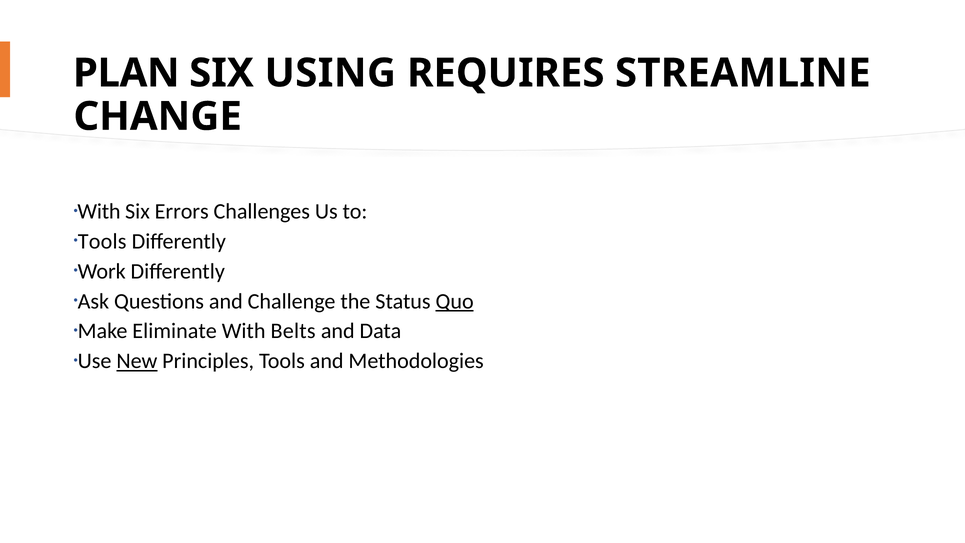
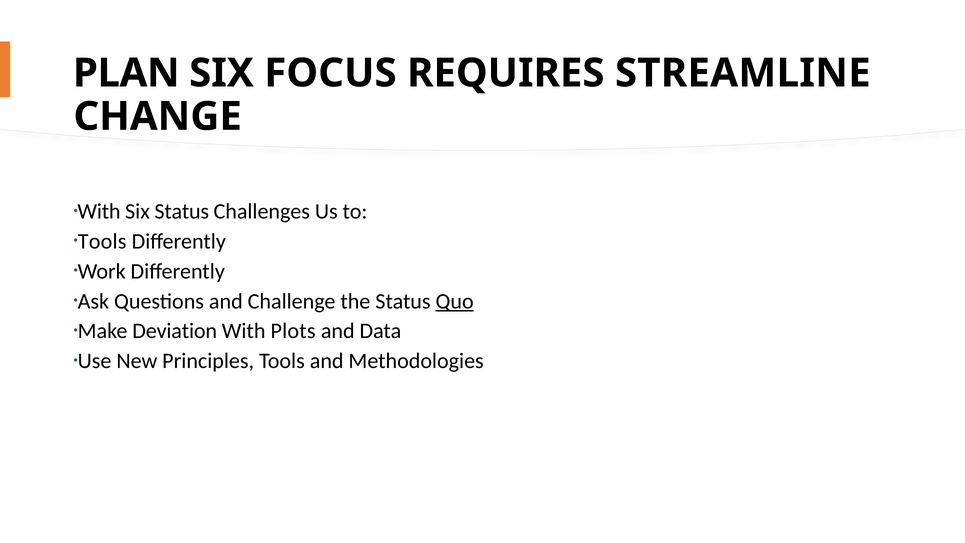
USING: USING -> FOCUS
Six Errors: Errors -> Status
Eliminate: Eliminate -> Deviation
Belts: Belts -> Plots
New underline: present -> none
